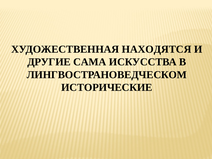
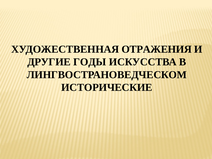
НАХОДЯТСЯ: НАХОДЯТСЯ -> ОТРАЖЕНИЯ
САМА: САМА -> ГОДЫ
